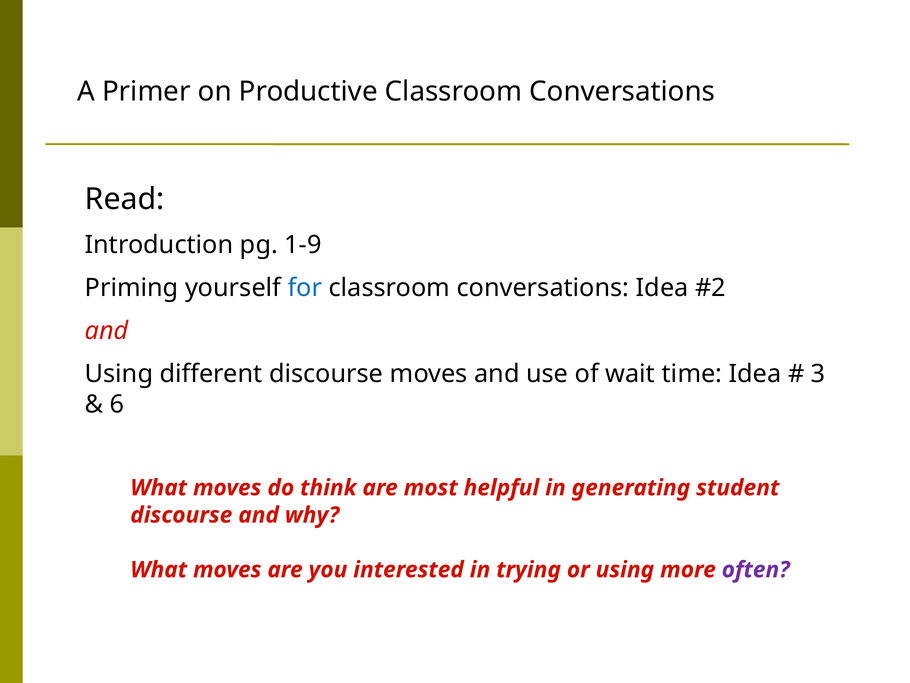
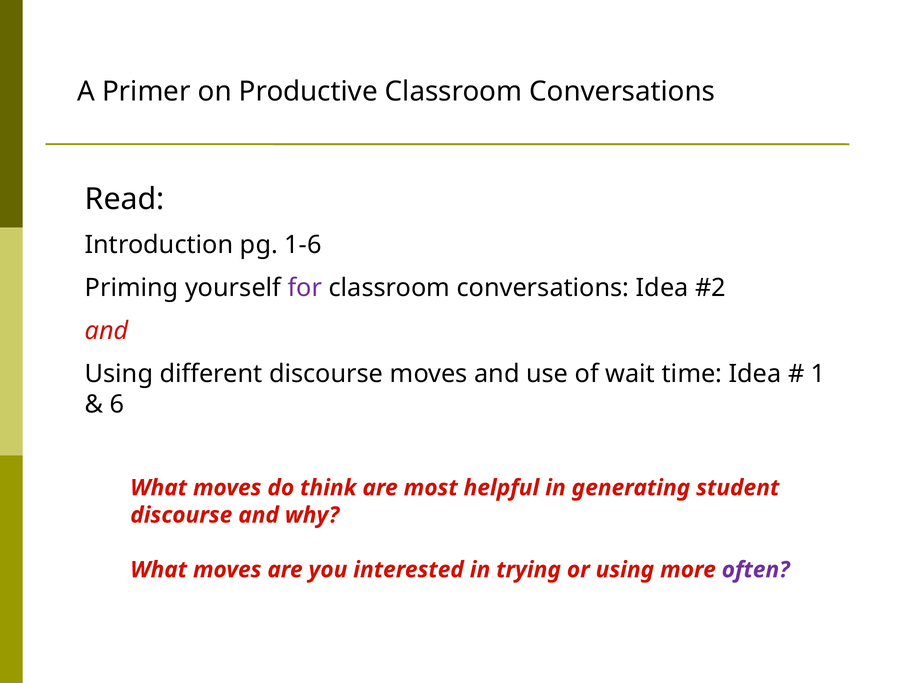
1-9: 1-9 -> 1-6
for colour: blue -> purple
3: 3 -> 1
